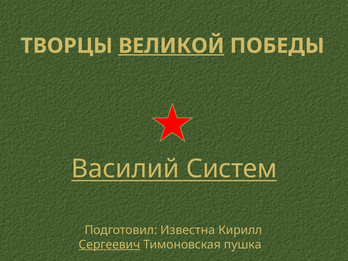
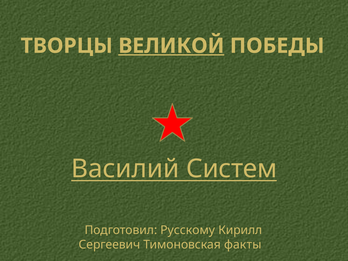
Известна: Известна -> Русскому
Сергеевич underline: present -> none
пушка: пушка -> факты
